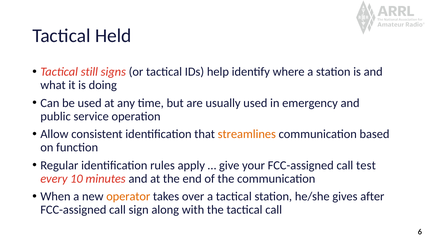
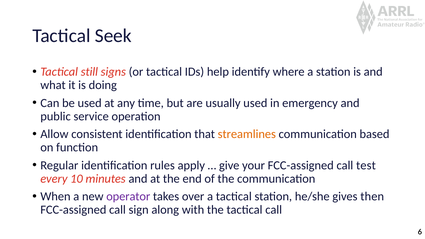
Held: Held -> Seek
operator colour: orange -> purple
after: after -> then
